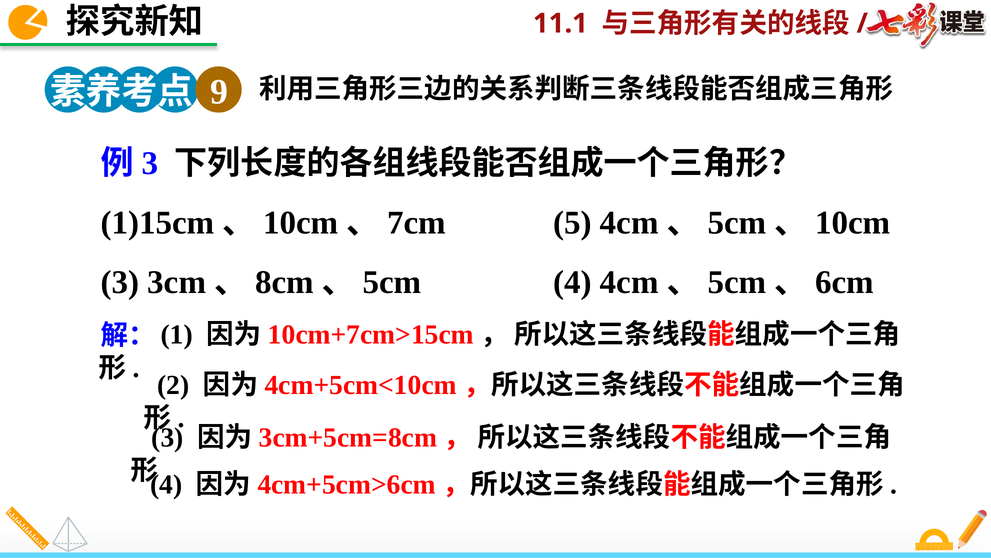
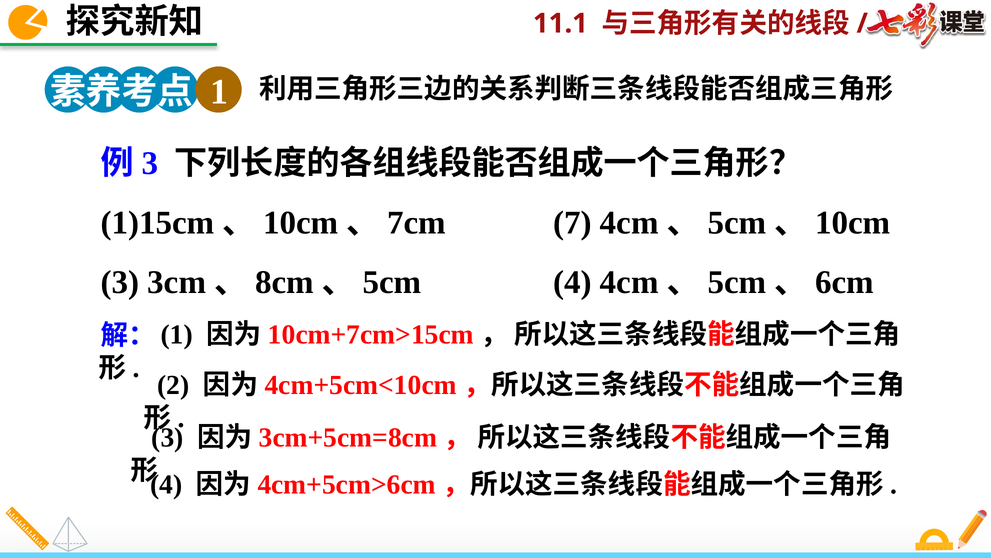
9 at (219, 92): 9 -> 1
5: 5 -> 7
